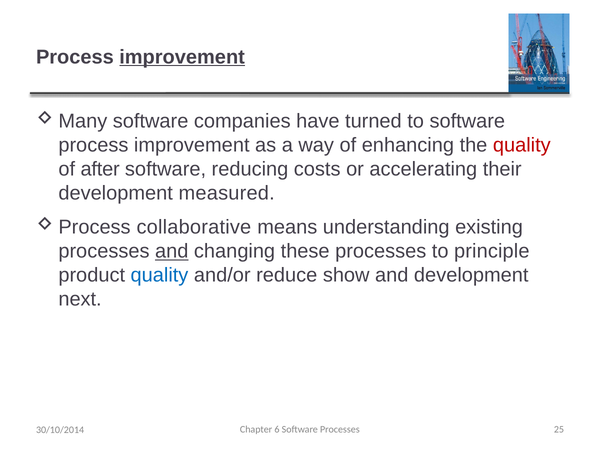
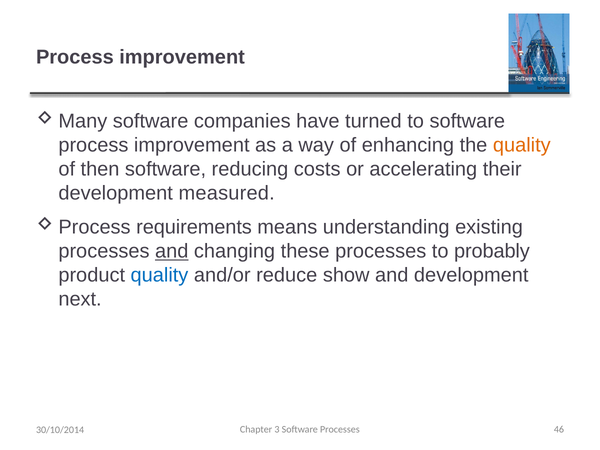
improvement at (182, 57) underline: present -> none
quality at (522, 145) colour: red -> orange
after: after -> then
collaborative: collaborative -> requirements
principle: principle -> probably
6: 6 -> 3
25: 25 -> 46
